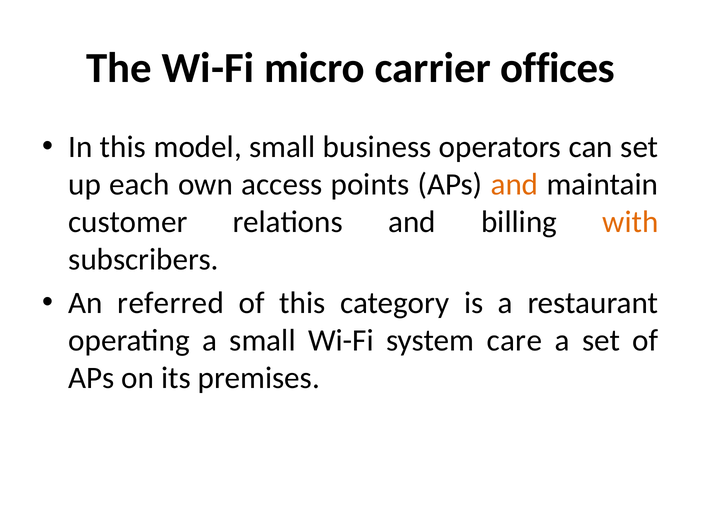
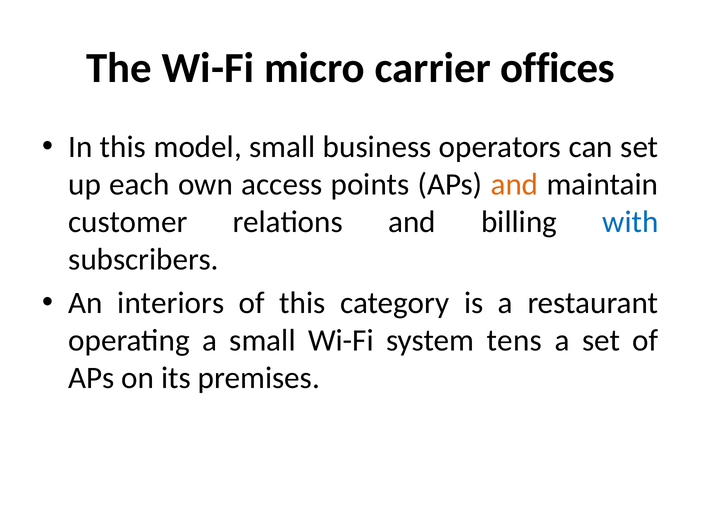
with colour: orange -> blue
referred: referred -> interiors
care: care -> tens
